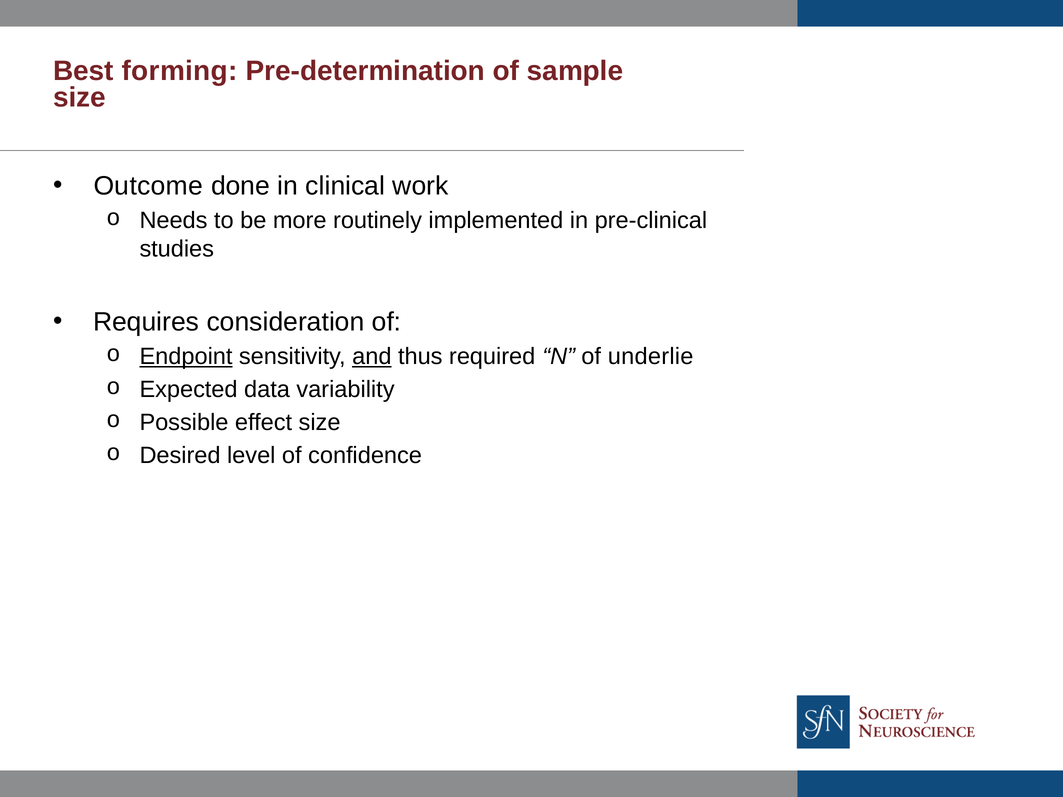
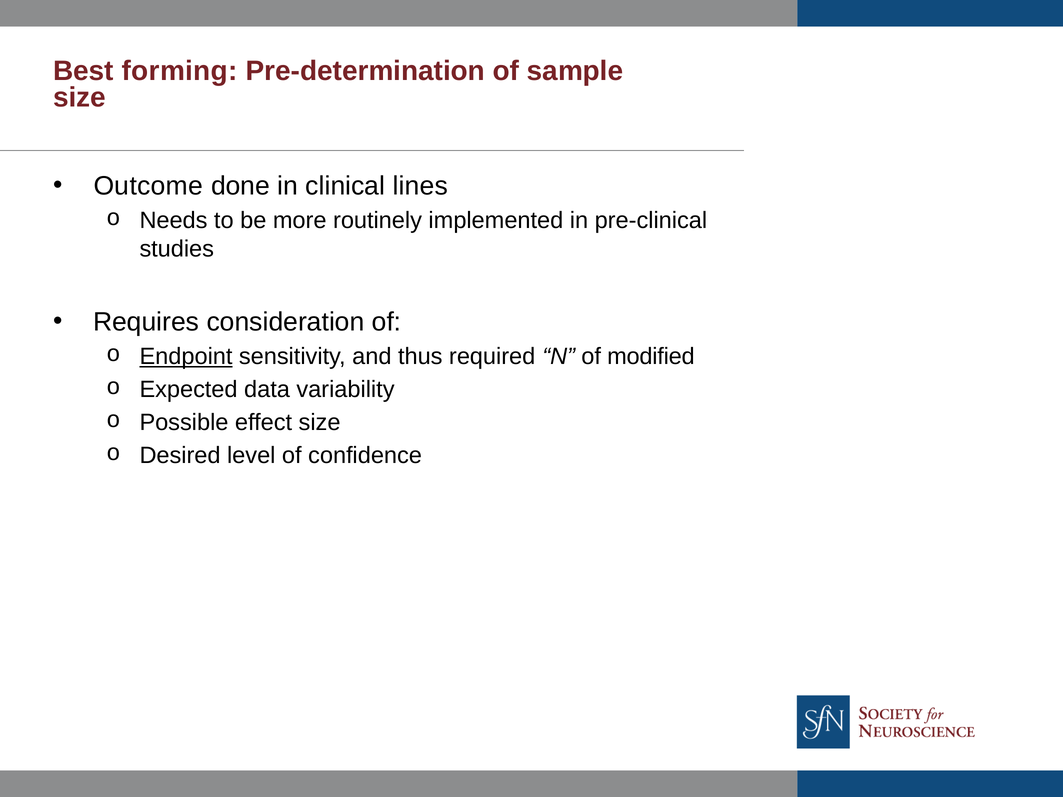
work: work -> lines
and underline: present -> none
underlie: underlie -> modified
